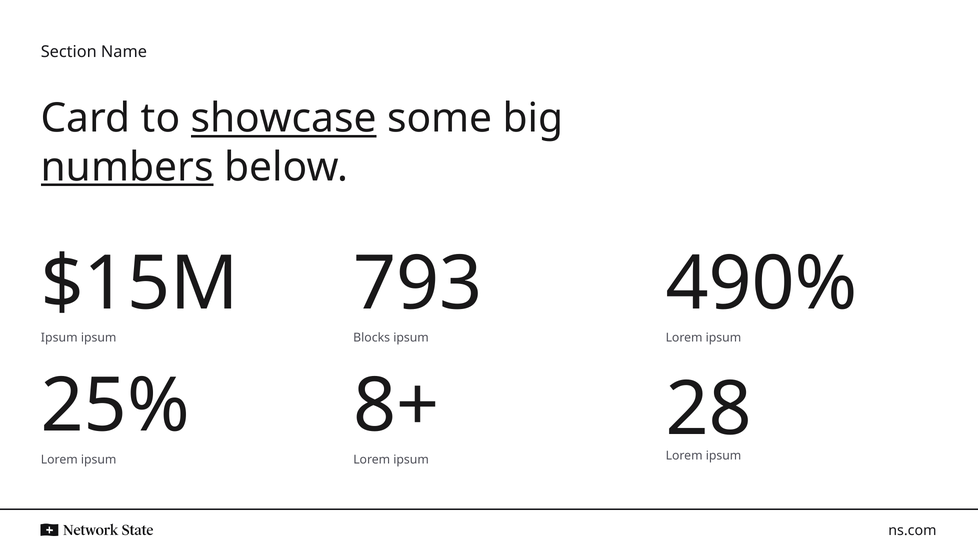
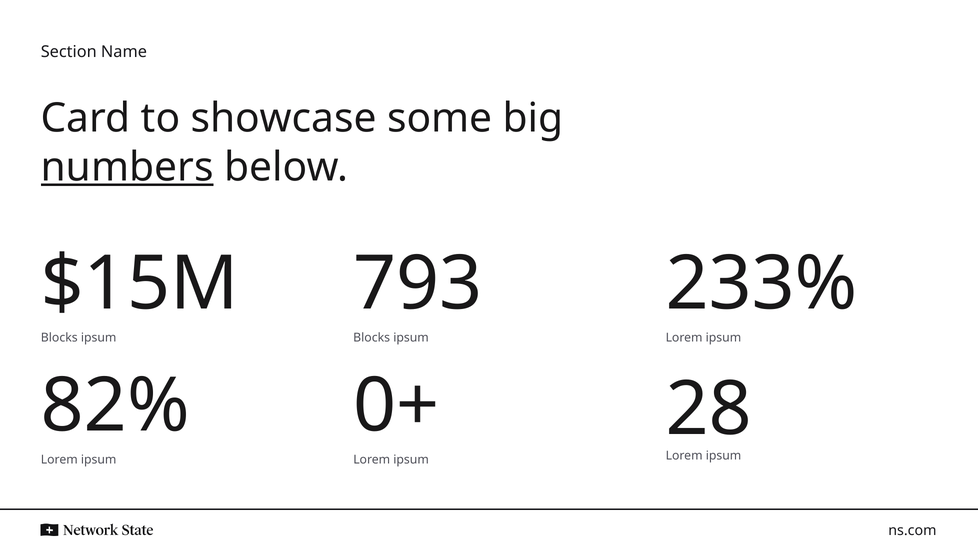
showcase underline: present -> none
490%: 490% -> 233%
Ipsum at (59, 338): Ipsum -> Blocks
25%: 25% -> 82%
8+: 8+ -> 0+
